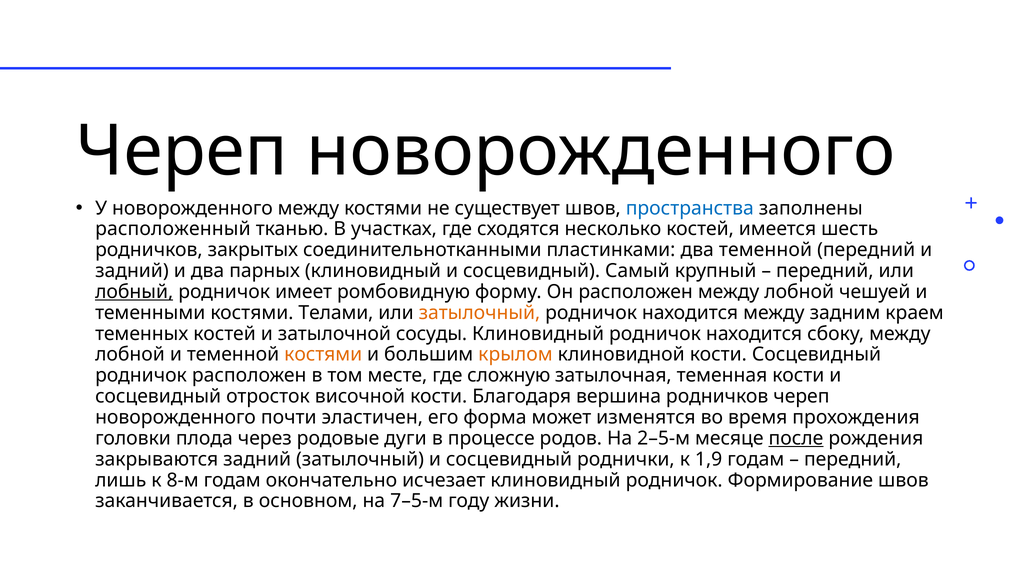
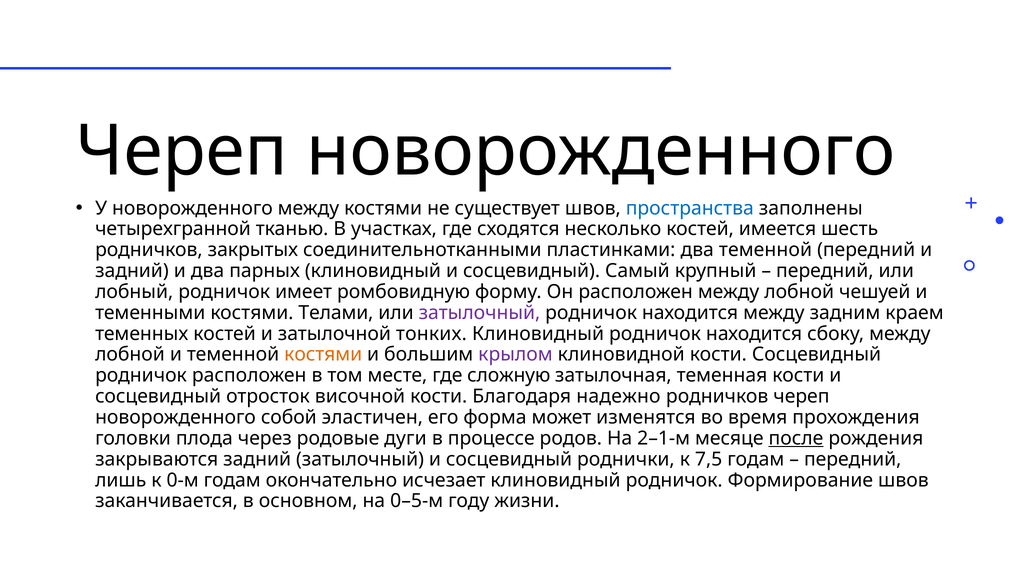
расположенный: расположенный -> четырехгранной
лобный underline: present -> none
затылочный at (479, 312) colour: orange -> purple
сосуды: сосуды -> тонких
крылом colour: orange -> purple
вершина: вершина -> надежно
почти: почти -> собой
2–5-м: 2–5-м -> 2–1-м
1,9: 1,9 -> 7,5
8-м: 8-м -> 0-м
7–5-м: 7–5-м -> 0–5-м
